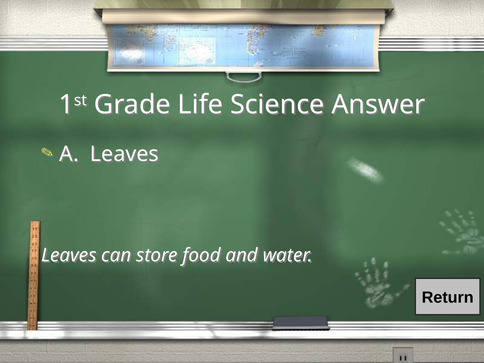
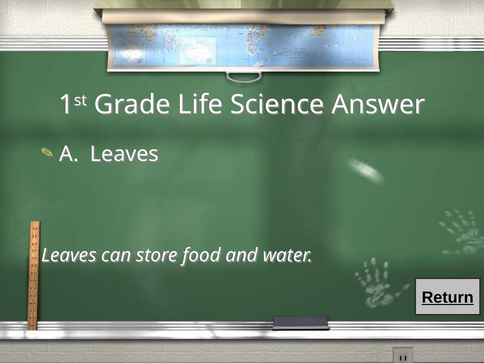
Return underline: none -> present
